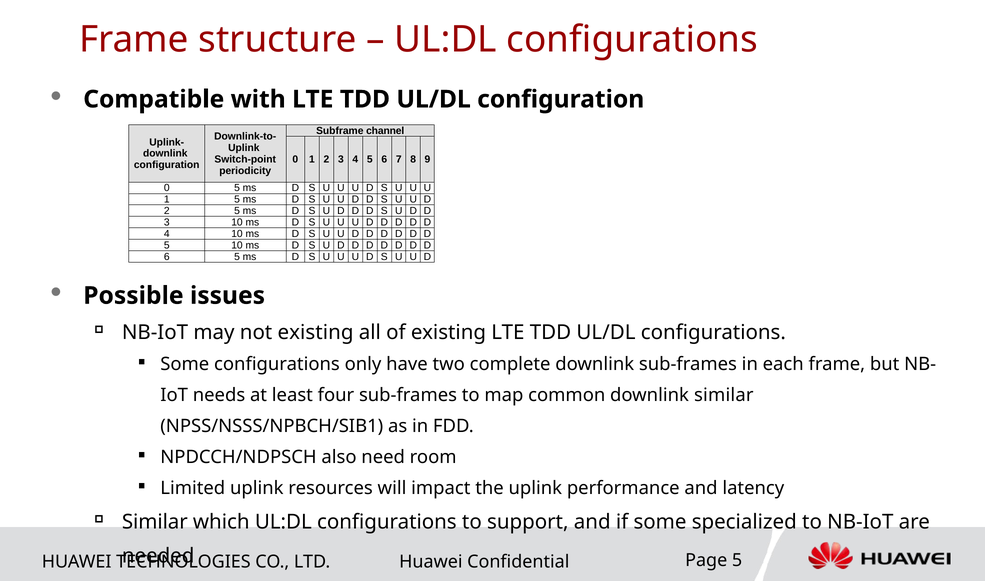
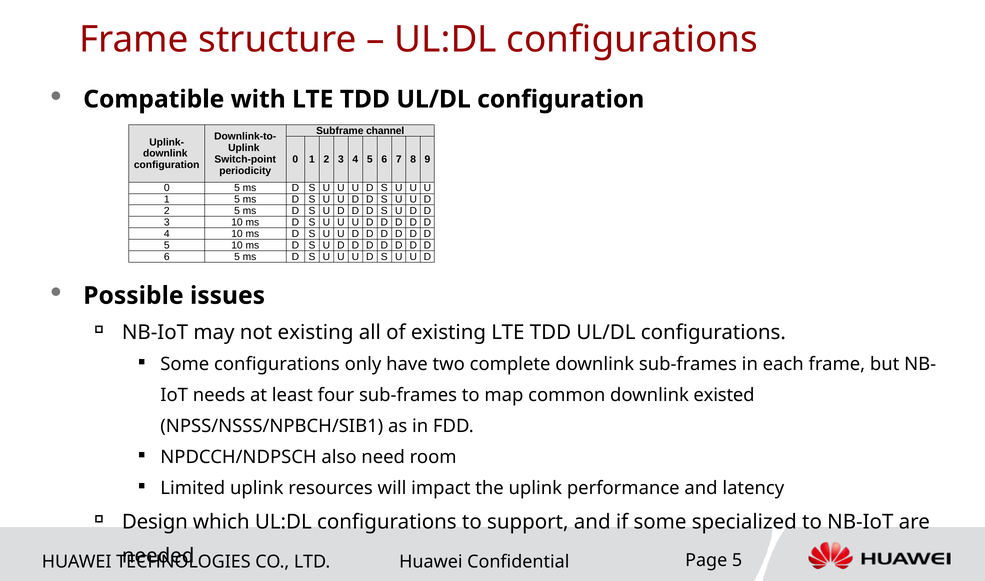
downlink similar: similar -> existed
Similar at (155, 522): Similar -> Design
